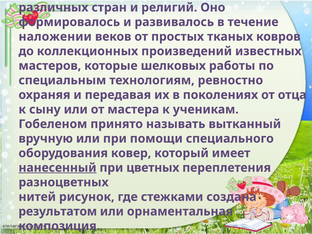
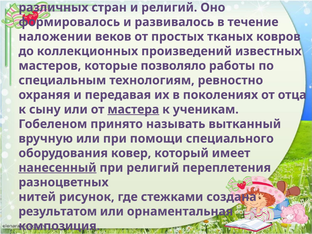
шелковых: шелковых -> позволяло
мастера underline: none -> present
при цветных: цветных -> религий
